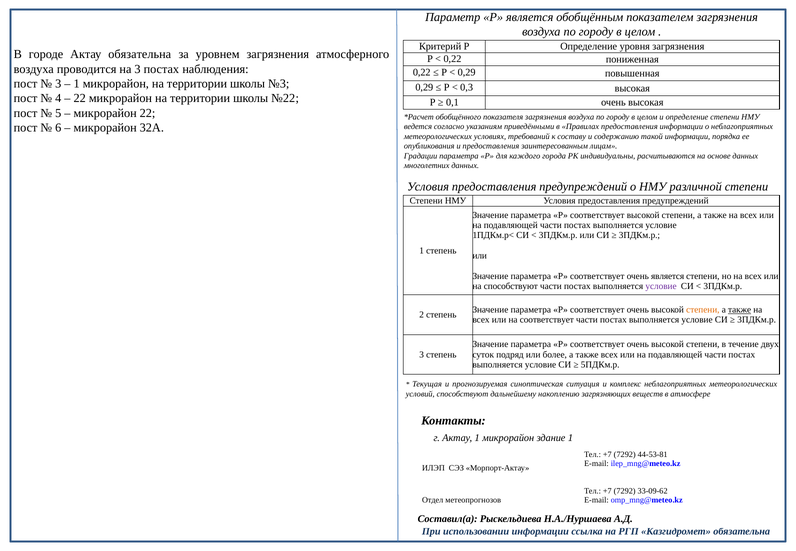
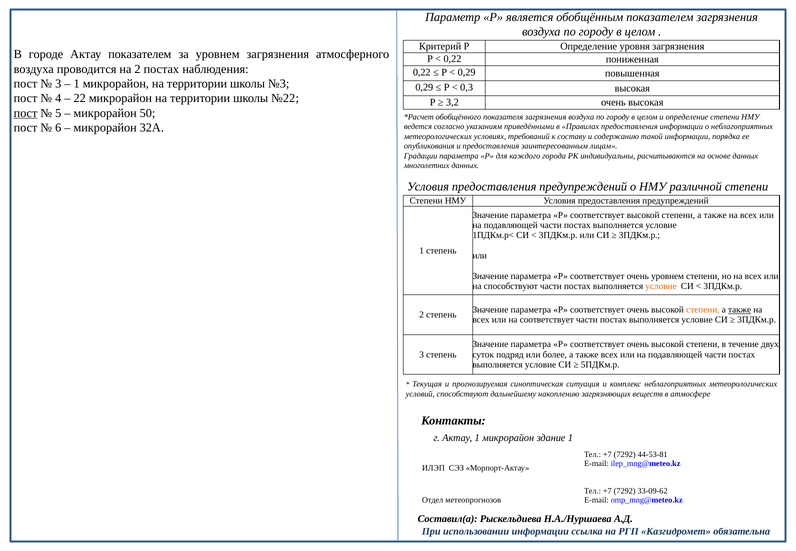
Актау обязательна: обязательна -> показателем
на 3: 3 -> 2
0,1: 0,1 -> 3,2
пост at (26, 113) underline: none -> present
микрорайон 22: 22 -> 50
очень является: является -> уровнем
условие at (661, 286) colour: purple -> orange
